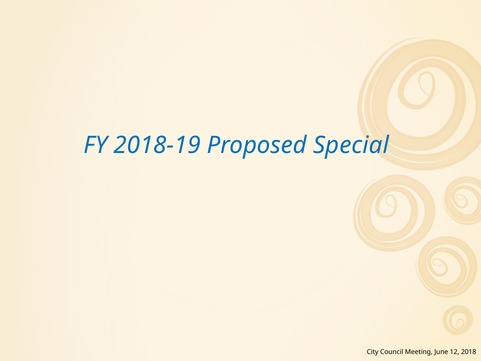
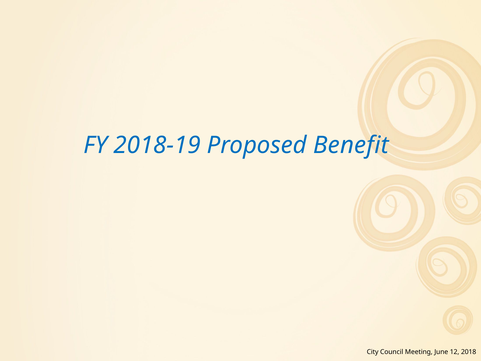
Special: Special -> Benefit
